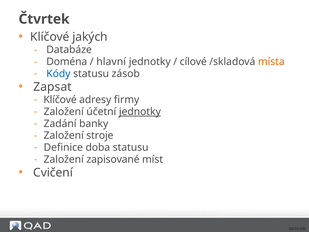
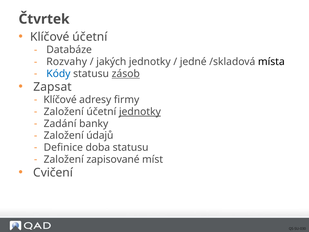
Klíčové jakých: jakých -> účetní
Doména: Doména -> Rozvahy
hlavní: hlavní -> jakých
cílové: cílové -> jedné
místa colour: orange -> black
zásob underline: none -> present
stroje: stroje -> údajů
